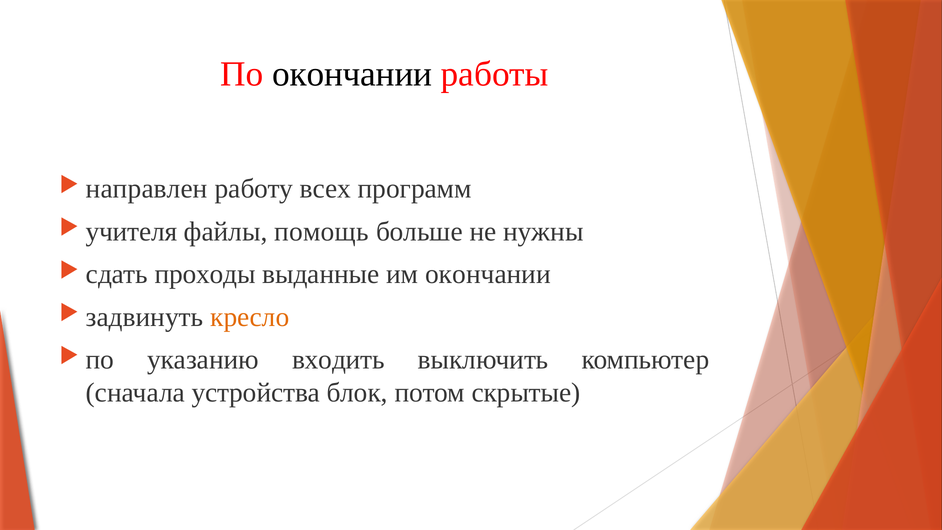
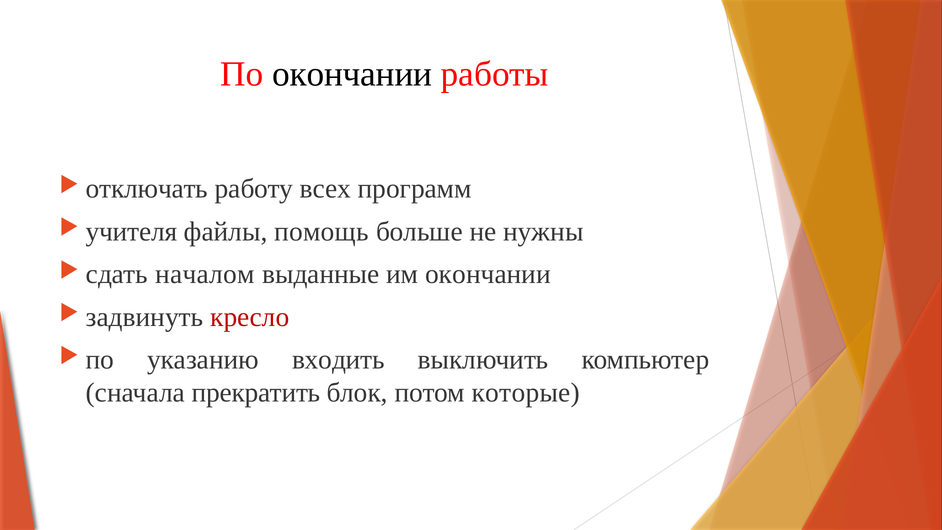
направлен: направлен -> отключать
проходы: проходы -> началом
кресло colour: orange -> red
устройства: устройства -> прекратить
скрытые: скрытые -> которые
